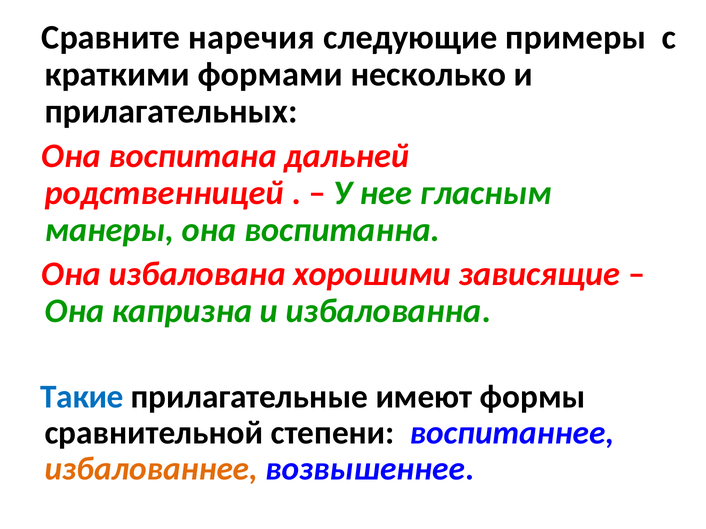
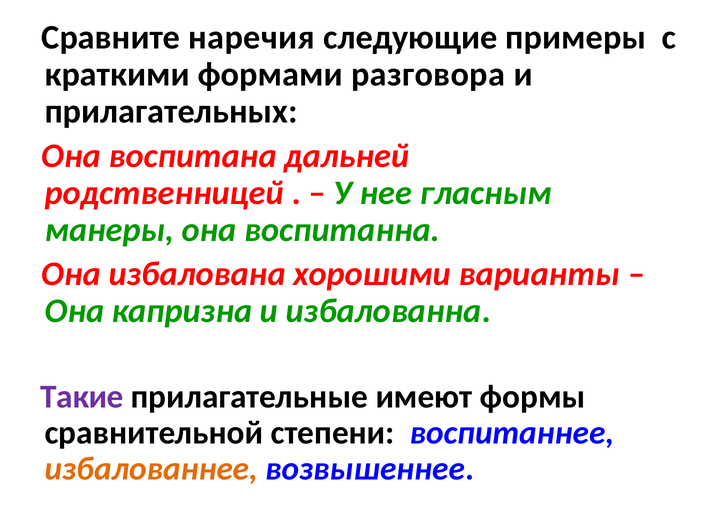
несколько: несколько -> разговора
зависящие: зависящие -> варианты
Такие colour: blue -> purple
